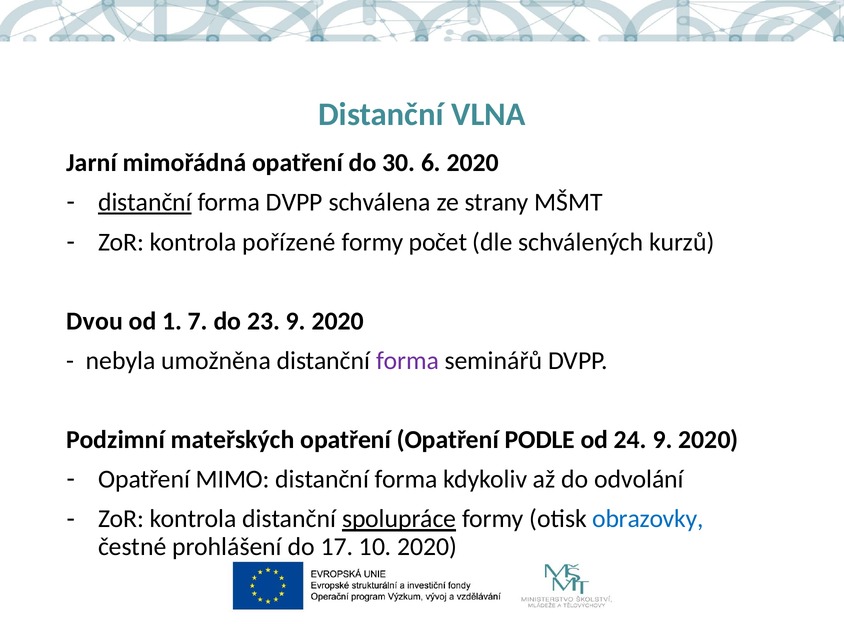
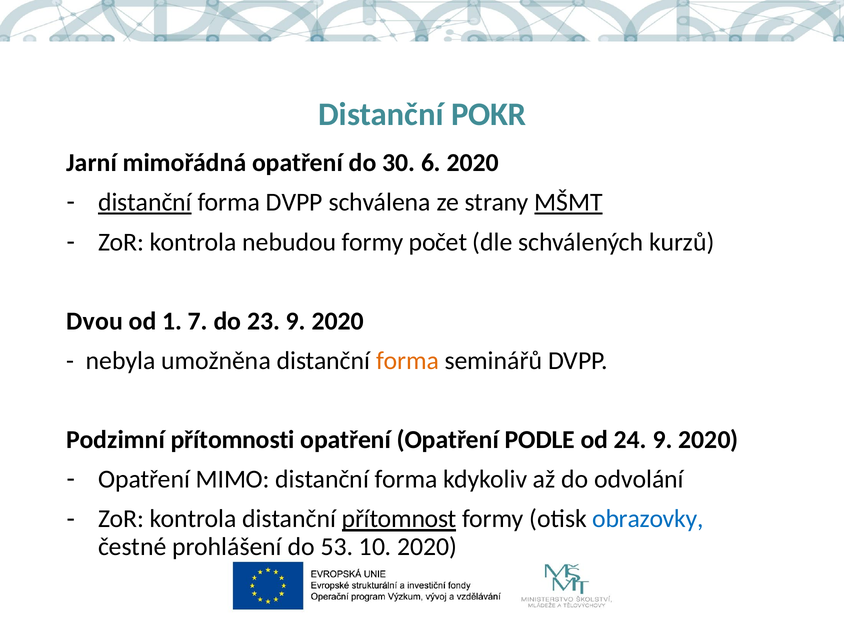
VLNA: VLNA -> POKR
MŠMT underline: none -> present
pořízené: pořízené -> nebudou
forma at (408, 361) colour: purple -> orange
mateřských: mateřských -> přítomnosti
spolupráce: spolupráce -> přítomnost
17: 17 -> 53
